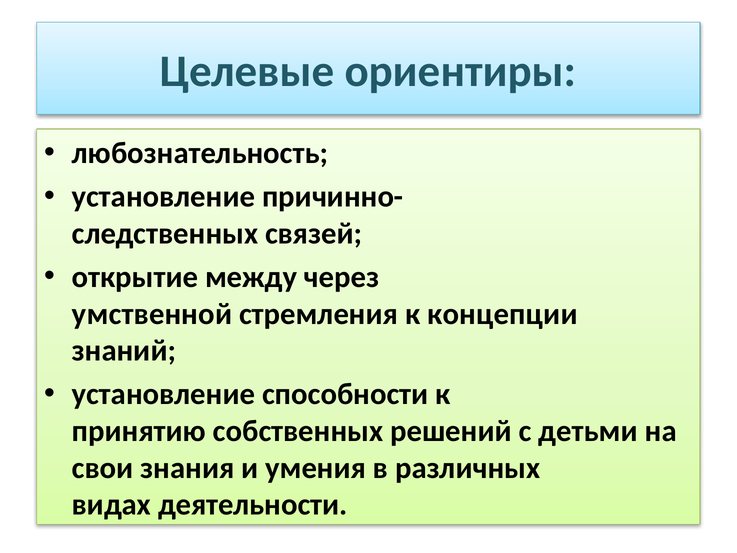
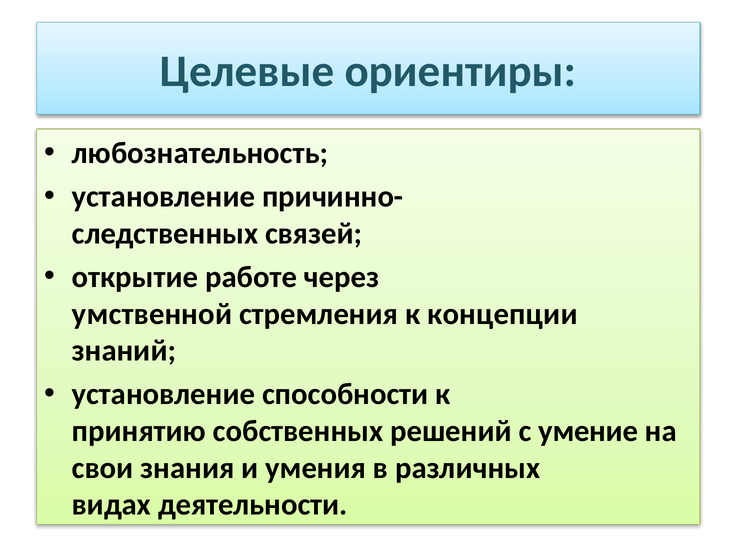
между: между -> работе
детьми: детьми -> умение
